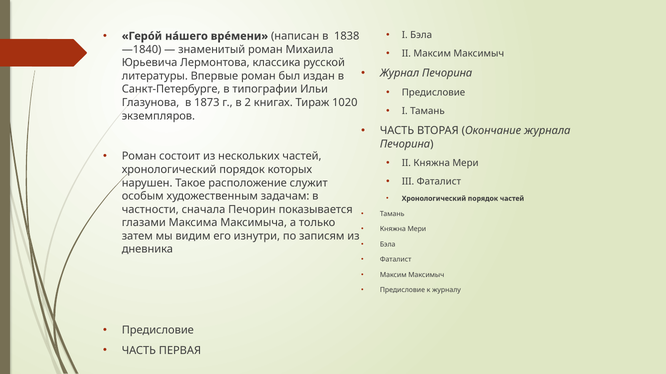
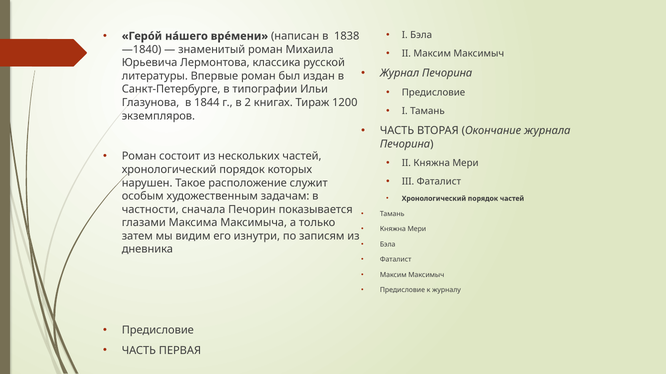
1873: 1873 -> 1844
1020: 1020 -> 1200
